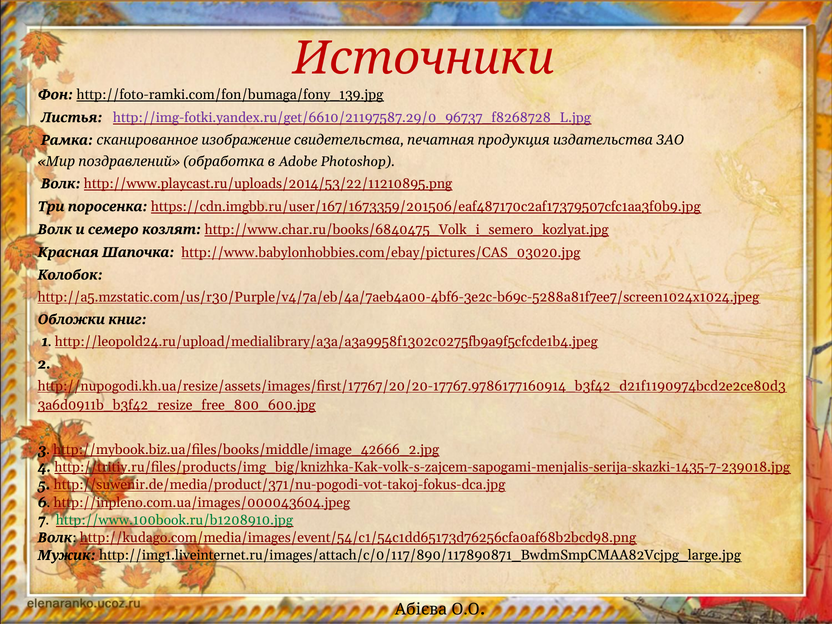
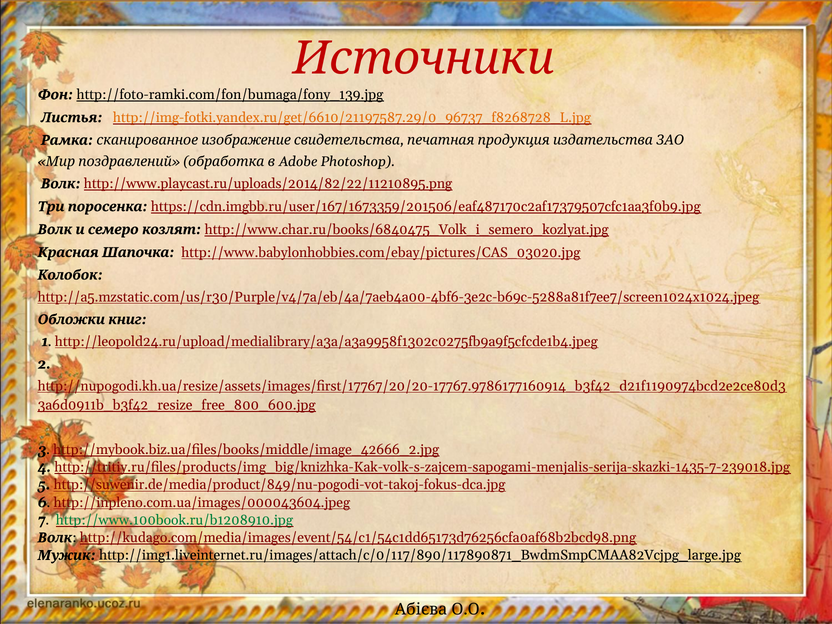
http://img-fotki.yandex.ru/get/6610/21197587.29/0_96737_f8268728_L.jpg colour: purple -> orange
http://www.playcast.ru/uploads/2014/53/22/11210895.png: http://www.playcast.ru/uploads/2014/53/22/11210895.png -> http://www.playcast.ru/uploads/2014/82/22/11210895.png
http://suwenir.de/media/product/371/nu-pogodi-vot-takoj-fokus-dca.jpg: http://suwenir.de/media/product/371/nu-pogodi-vot-takoj-fokus-dca.jpg -> http://suwenir.de/media/product/849/nu-pogodi-vot-takoj-fokus-dca.jpg
